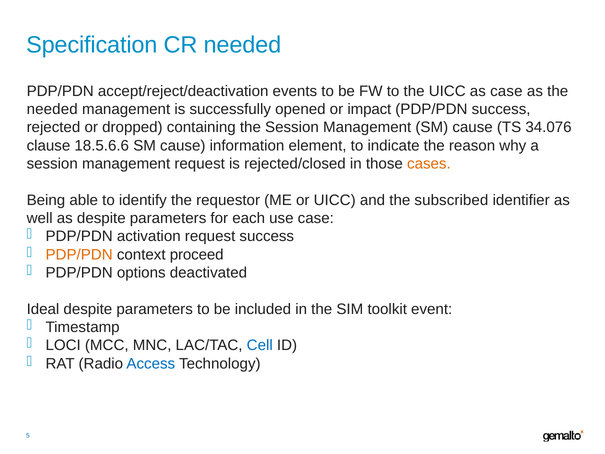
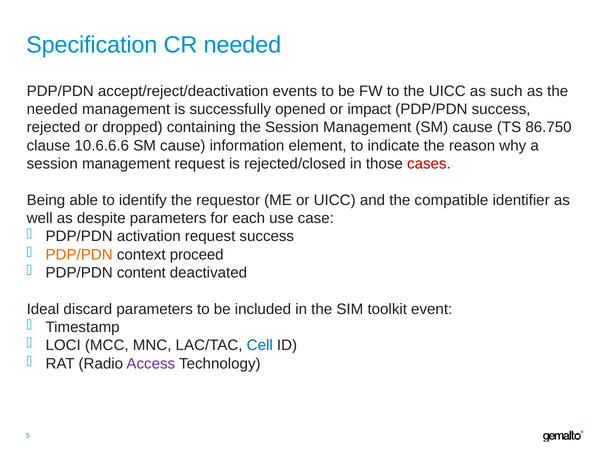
as case: case -> such
34.076: 34.076 -> 86.750
18.5.6.6: 18.5.6.6 -> 10.6.6.6
cases colour: orange -> red
subscribed: subscribed -> compatible
options: options -> content
Ideal despite: despite -> discard
Access colour: blue -> purple
